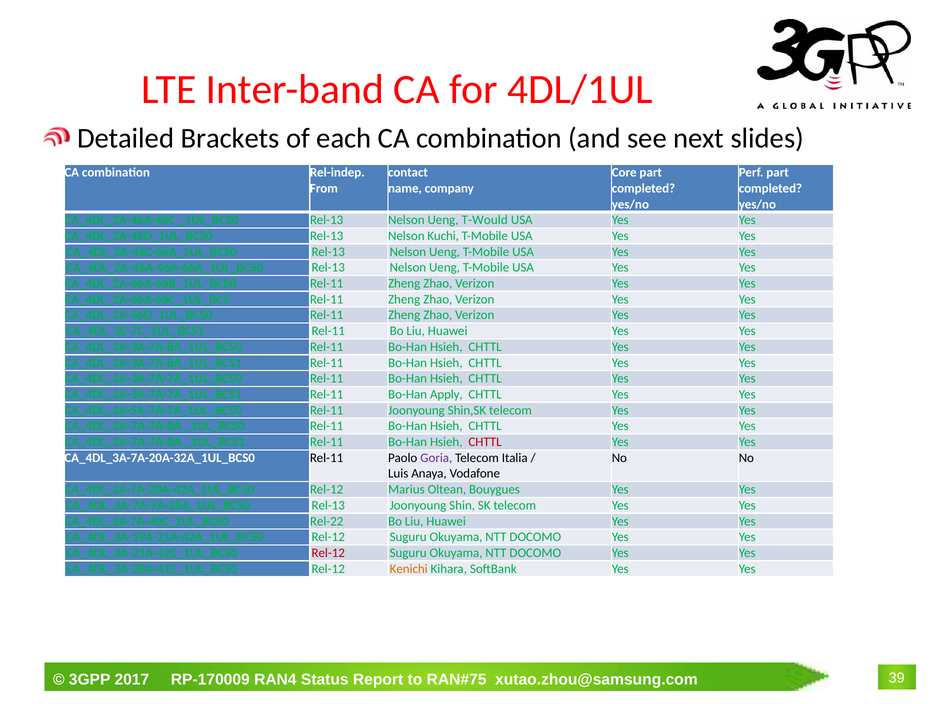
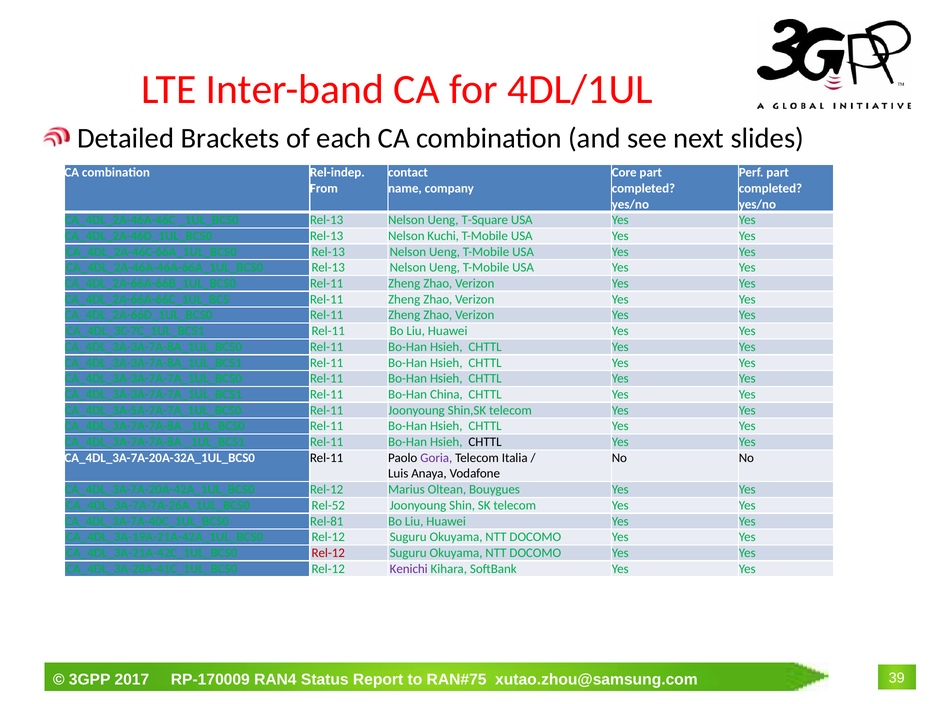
T-Would: T-Would -> T-Square
Apply: Apply -> China
CHTTL at (485, 442) colour: red -> black
Rel-13 at (328, 505): Rel-13 -> Rel-52
Rel-22: Rel-22 -> Rel-81
Kenichi colour: orange -> purple
